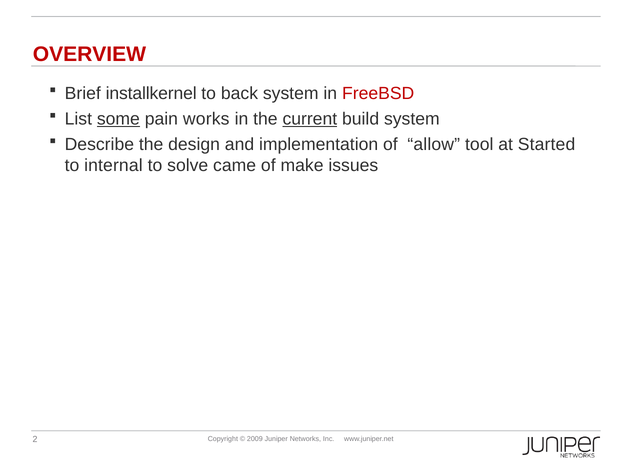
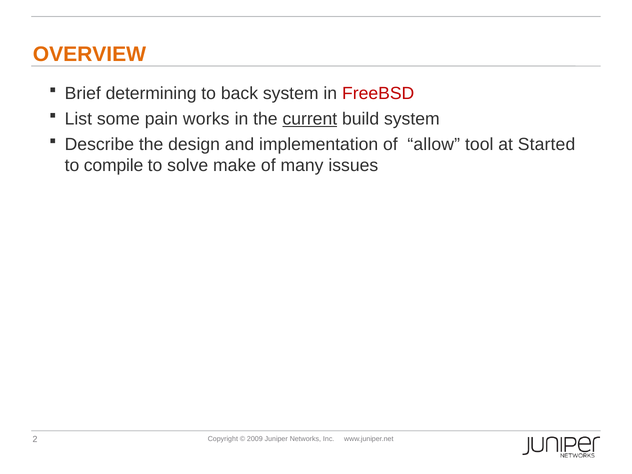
OVERVIEW colour: red -> orange
installkernel: installkernel -> determining
some underline: present -> none
internal: internal -> compile
came: came -> make
make: make -> many
